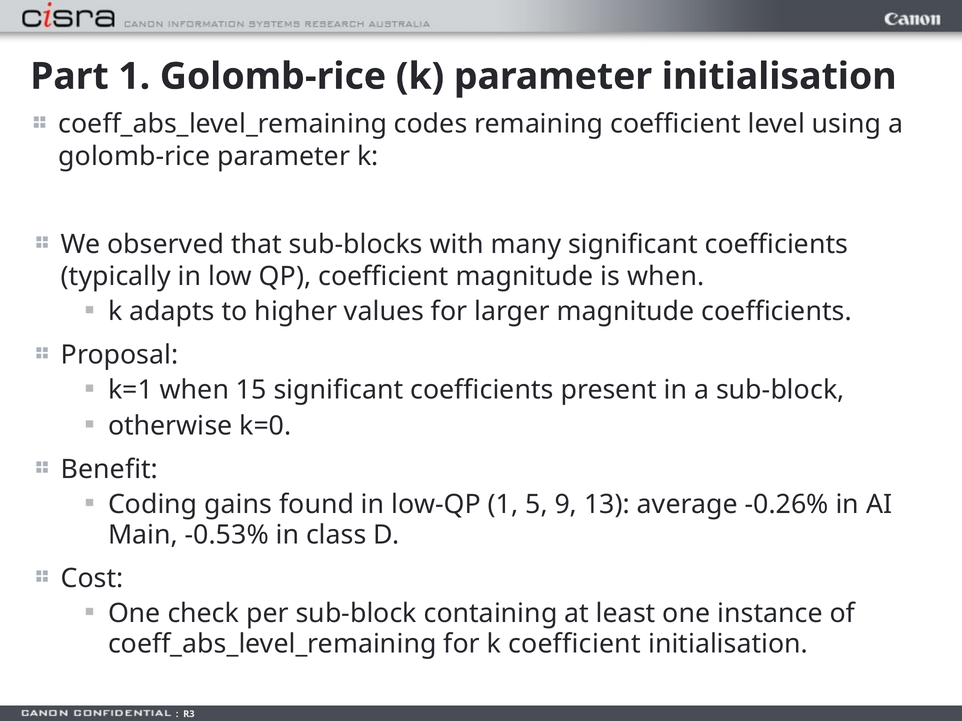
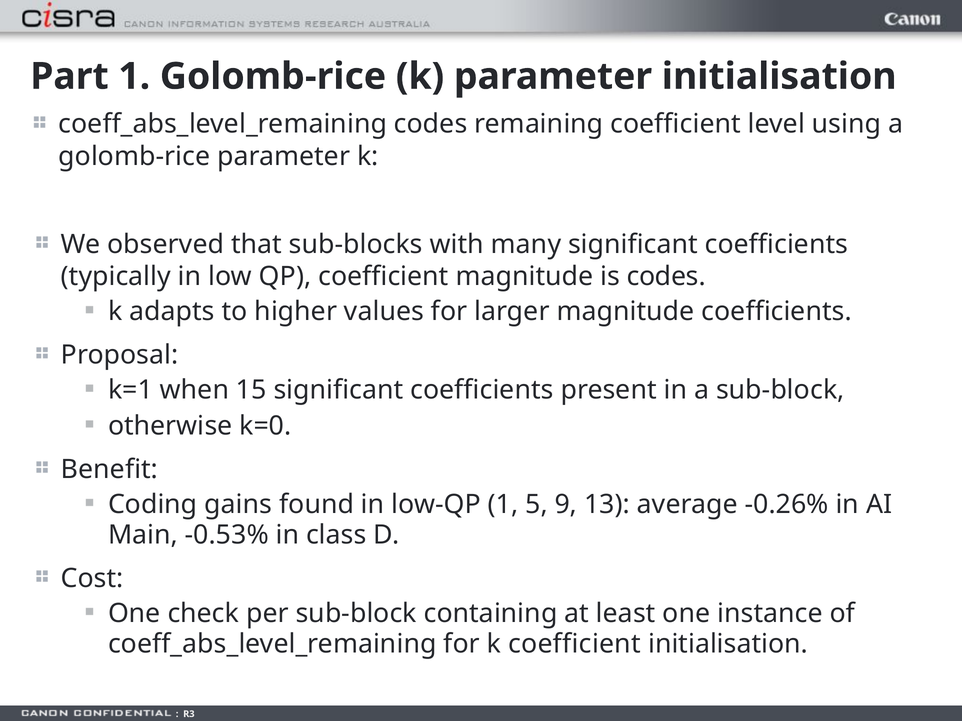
is when: when -> codes
